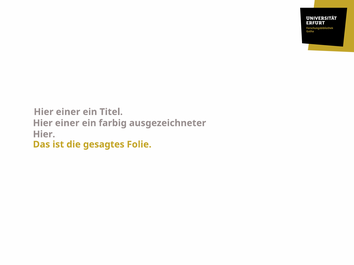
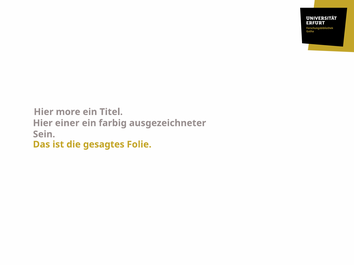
einer at (68, 112): einer -> more
Hier at (44, 134): Hier -> Sein
